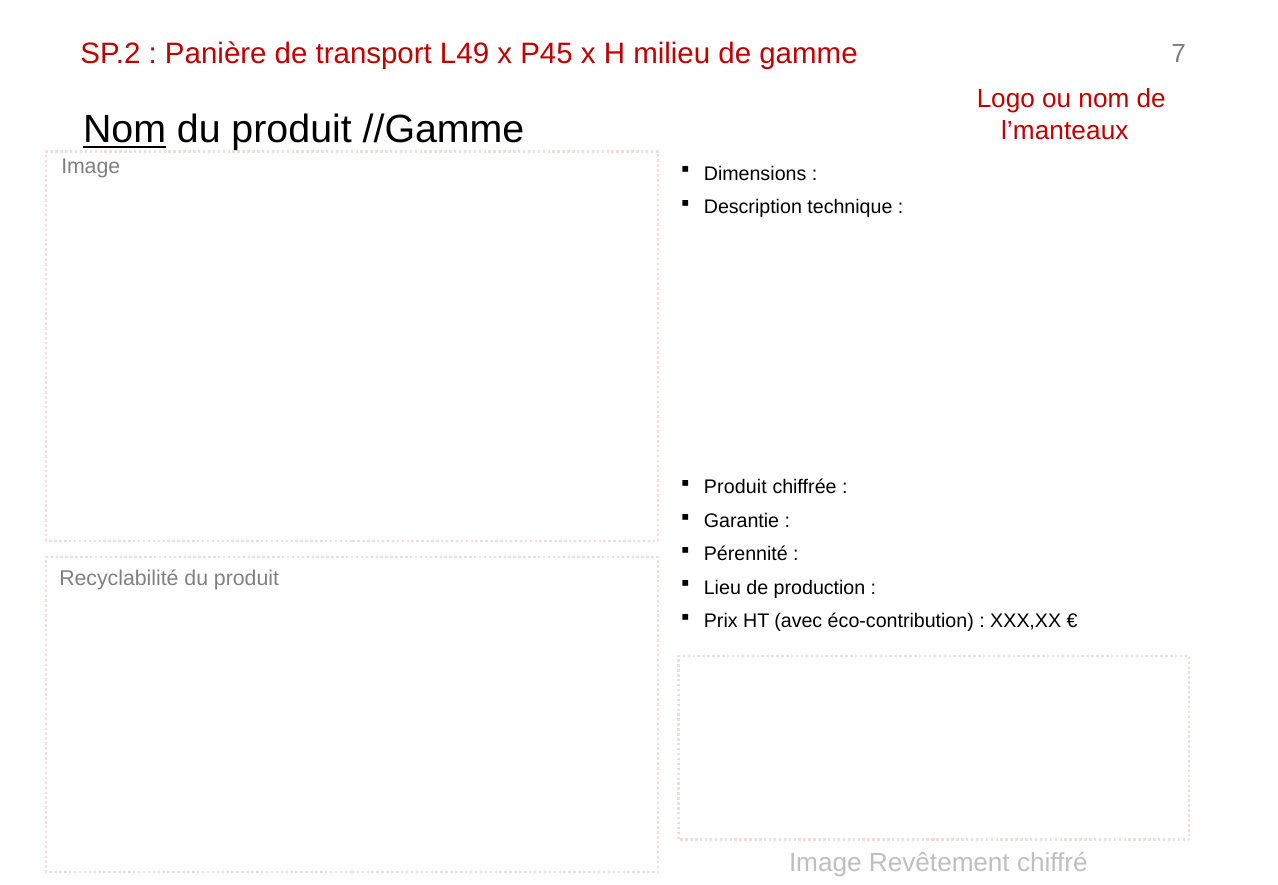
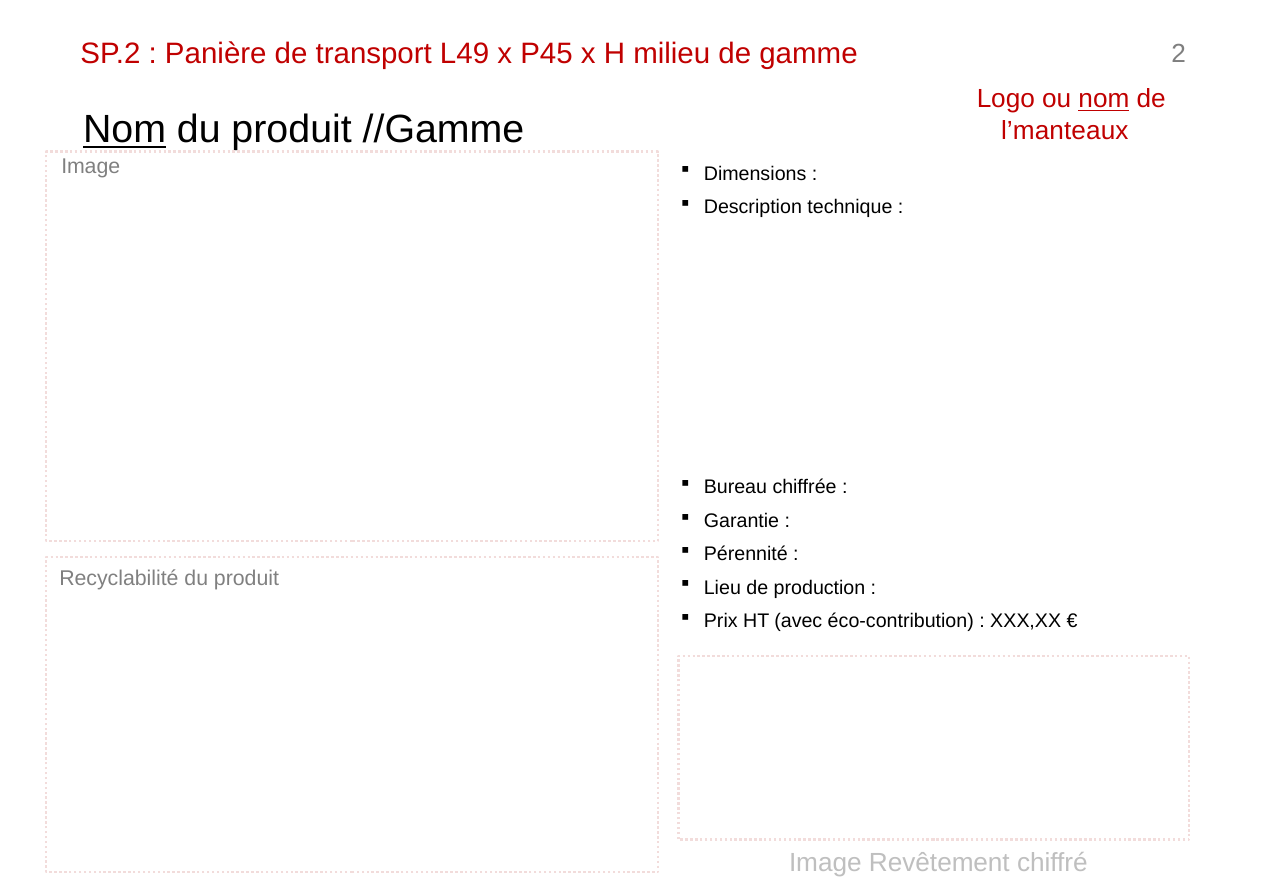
7: 7 -> 2
nom at (1104, 99) underline: none -> present
Produit at (735, 487): Produit -> Bureau
